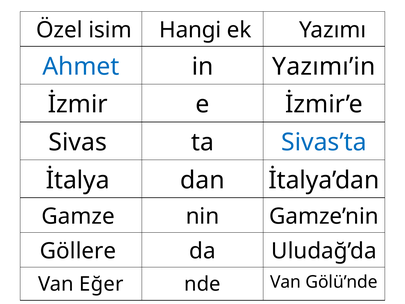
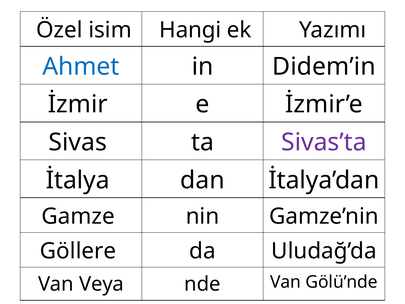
Yazımı’in: Yazımı’in -> Didem’in
Sivas’ta colour: blue -> purple
Eğer: Eğer -> Veya
